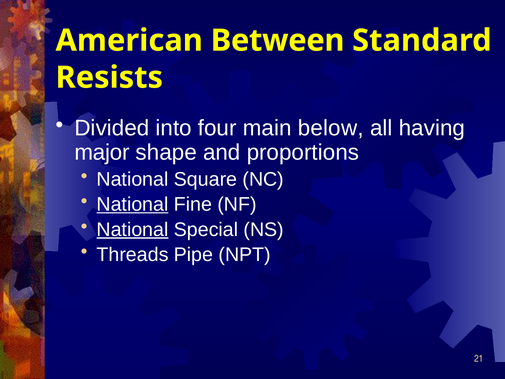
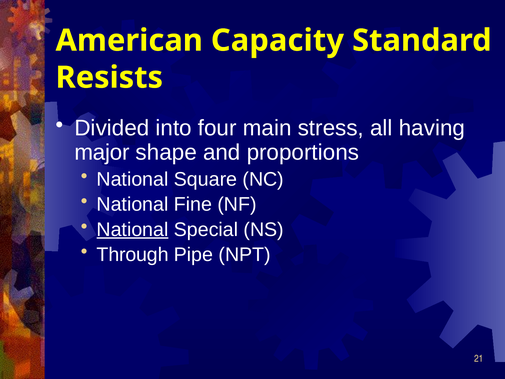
Between: Between -> Capacity
below: below -> stress
National at (133, 204) underline: present -> none
Threads: Threads -> Through
